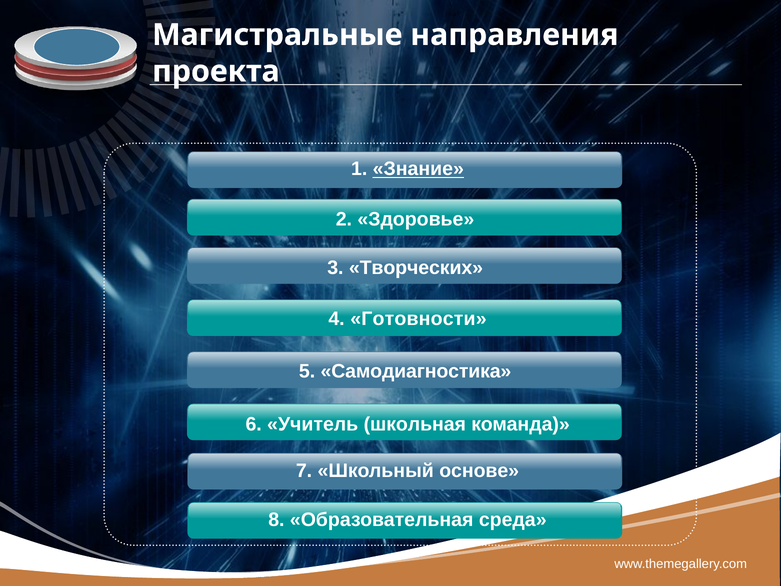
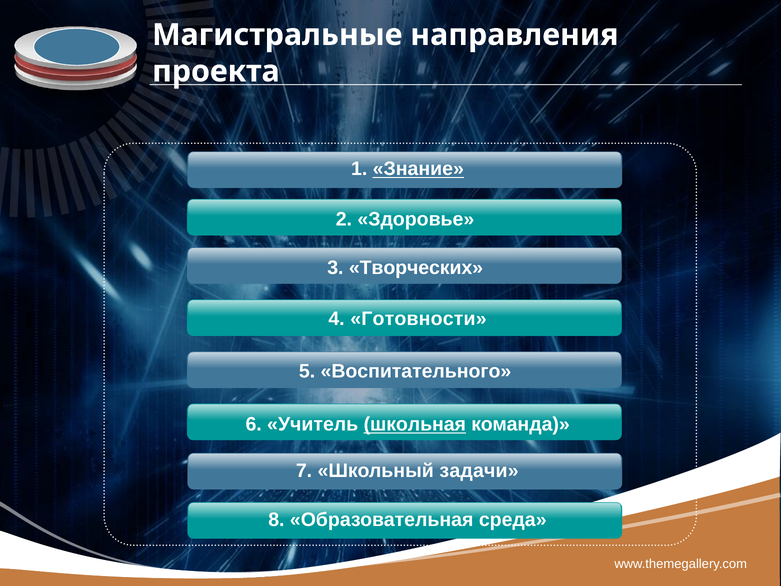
Самодиагностика: Самодиагностика -> Воспитательного
школьная underline: none -> present
основе: основе -> задачи
